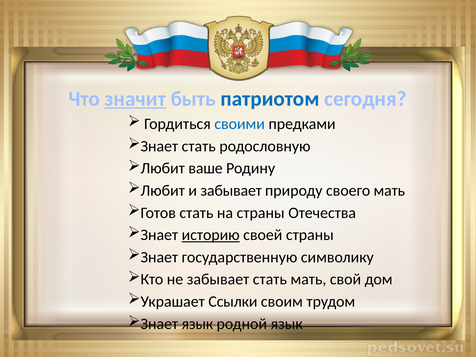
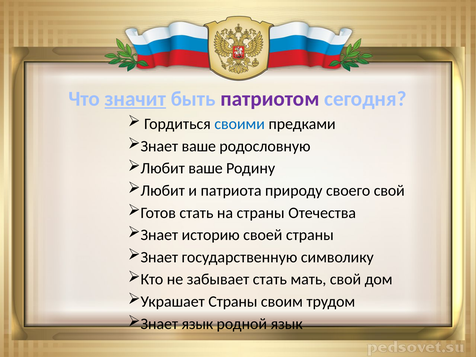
патриотом colour: blue -> purple
Знает стать: стать -> ваше
и забывает: забывает -> патриота
своего мать: мать -> свой
историю underline: present -> none
Украшает Ссылки: Ссылки -> Страны
